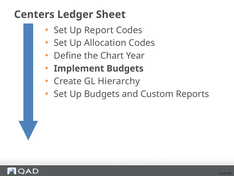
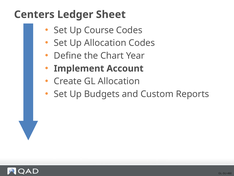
Report: Report -> Course
Implement Budgets: Budgets -> Account
GL Hierarchy: Hierarchy -> Allocation
